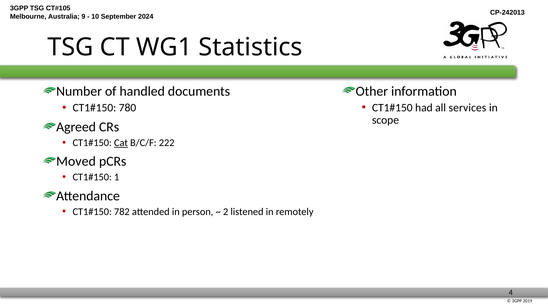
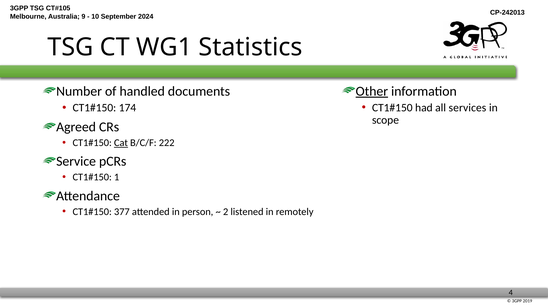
Other underline: none -> present
780: 780 -> 174
Moved: Moved -> Service
782: 782 -> 377
